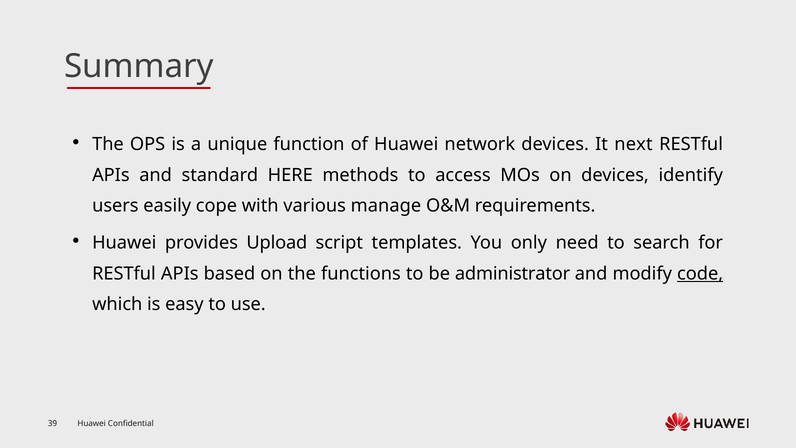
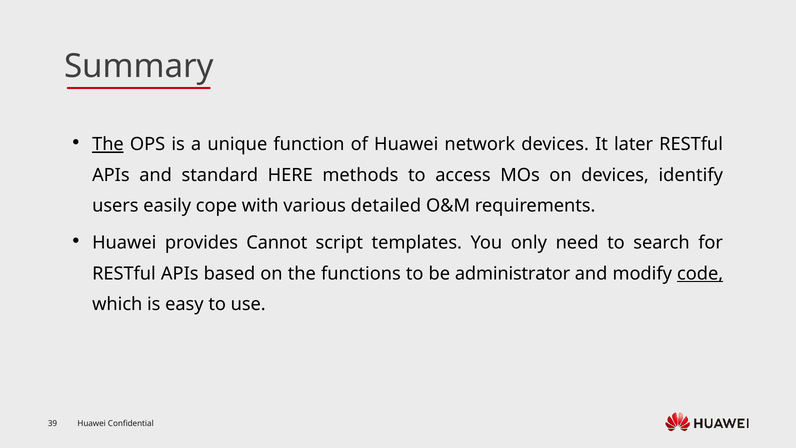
The at (108, 144) underline: none -> present
next: next -> later
manage: manage -> detailed
Upload: Upload -> Cannot
